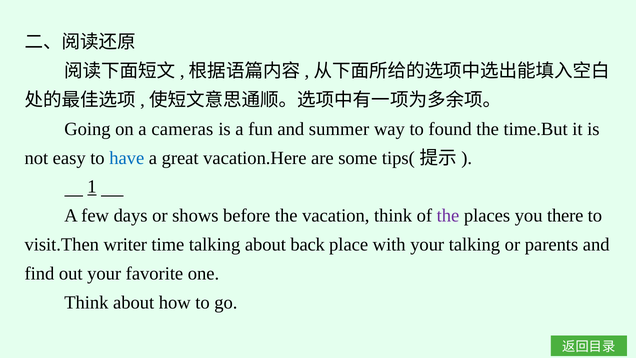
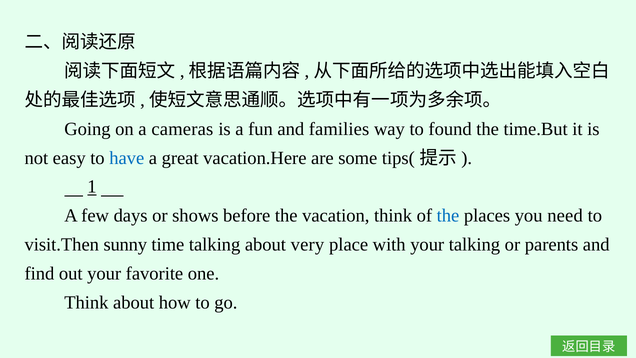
summer: summer -> families
the at (448, 216) colour: purple -> blue
there: there -> need
writer: writer -> sunny
back: back -> very
